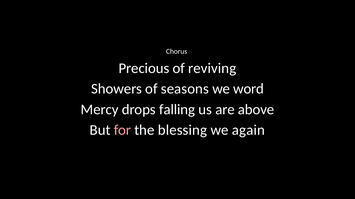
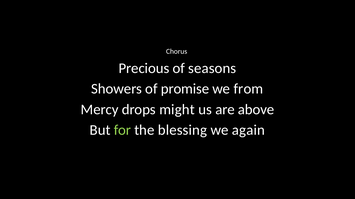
reviving: reviving -> seasons
seasons: seasons -> promise
word: word -> from
falling: falling -> might
for colour: pink -> light green
